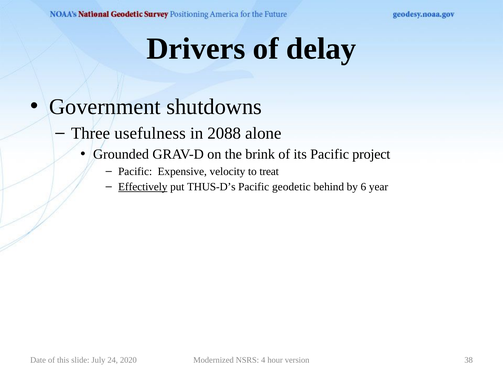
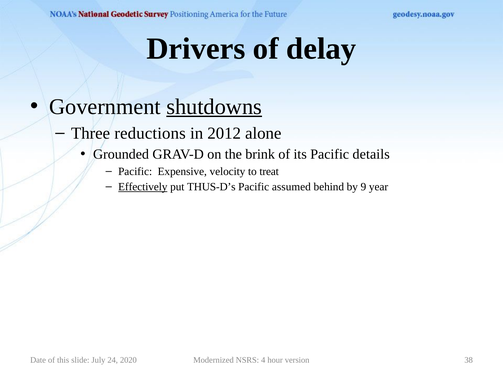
shutdowns underline: none -> present
usefulness: usefulness -> reductions
2088: 2088 -> 2012
project: project -> details
geodetic: geodetic -> assumed
6: 6 -> 9
